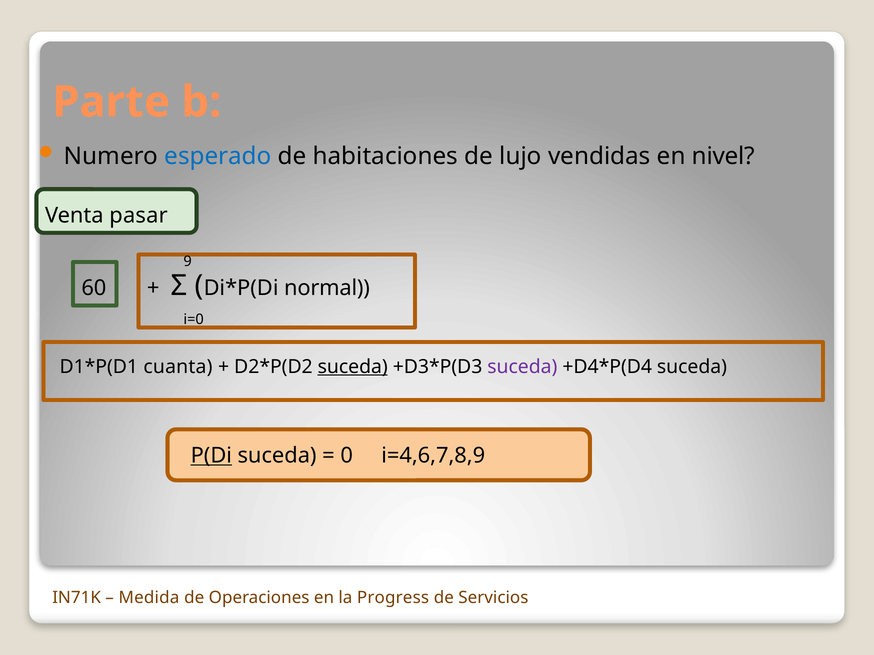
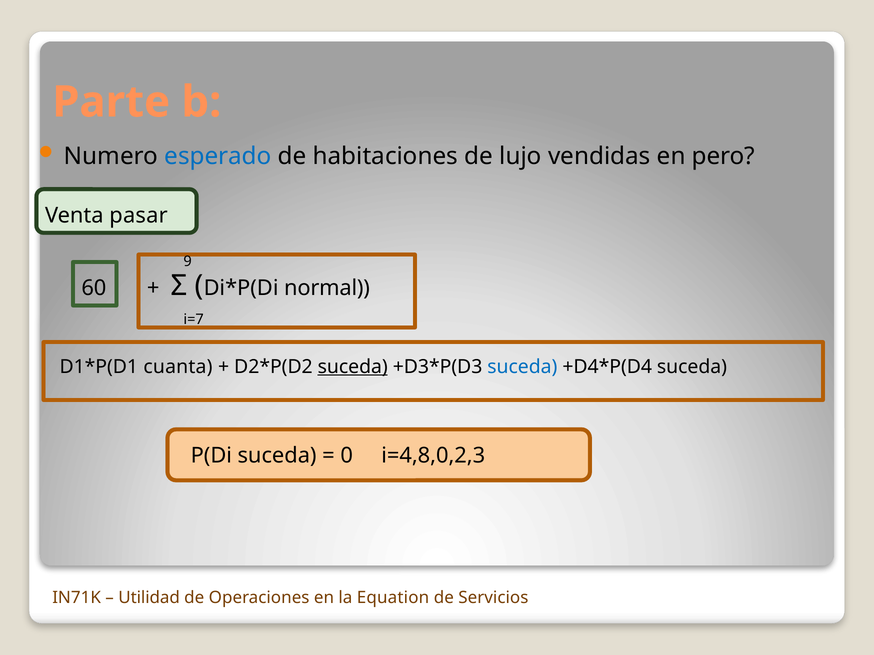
nivel: nivel -> pero
i=0: i=0 -> i=7
suceda at (522, 367) colour: purple -> blue
P(Di underline: present -> none
i=4,6,7,8,9: i=4,6,7,8,9 -> i=4,8,0,2,3
Medida: Medida -> Utilidad
Progress: Progress -> Equation
